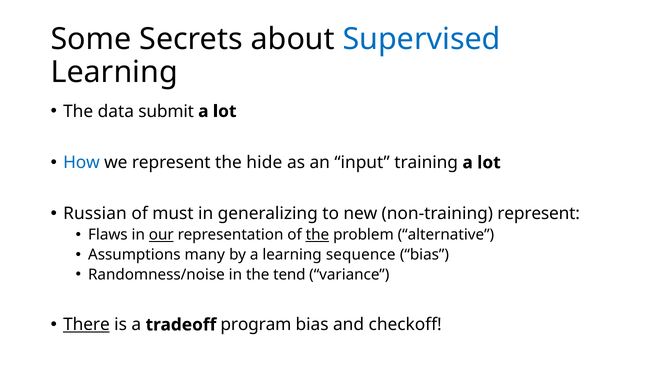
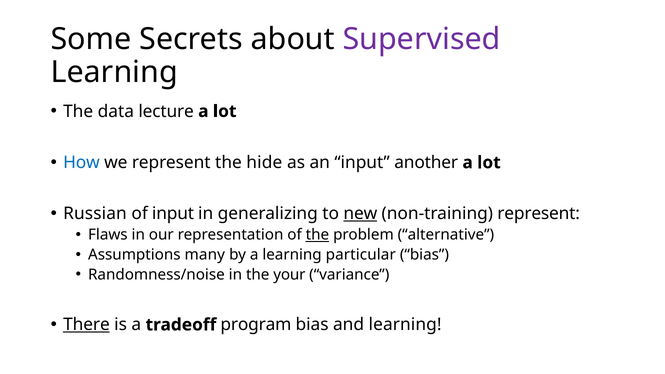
Supervised colour: blue -> purple
submit: submit -> lecture
training: training -> another
of must: must -> input
new underline: none -> present
our underline: present -> none
sequence: sequence -> particular
tend: tend -> your
and checkoff: checkoff -> learning
